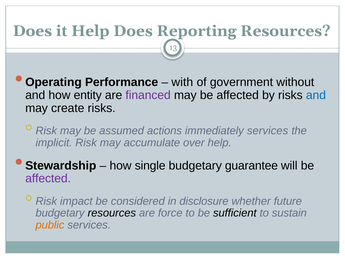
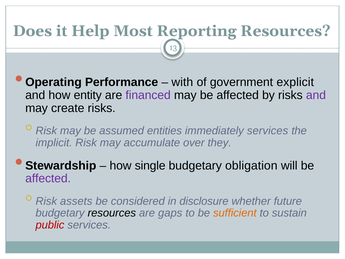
Help Does: Does -> Most
without: without -> explicit
and at (316, 95) colour: blue -> purple
actions: actions -> entities
over help: help -> they
guarantee: guarantee -> obligation
impact: impact -> assets
force: force -> gaps
sufficient colour: black -> orange
public colour: orange -> red
